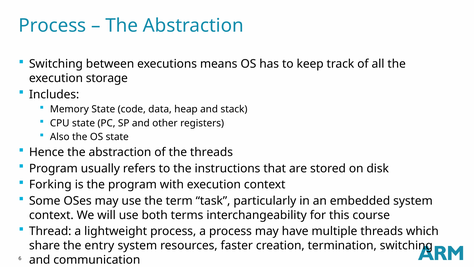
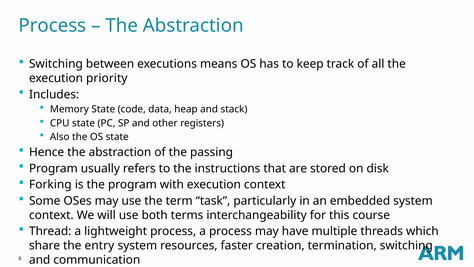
storage: storage -> priority
the threads: threads -> passing
